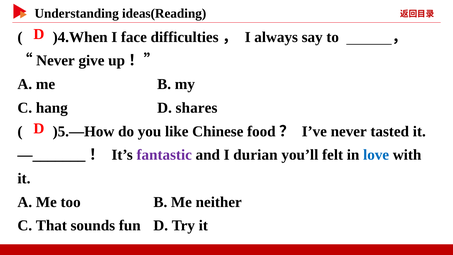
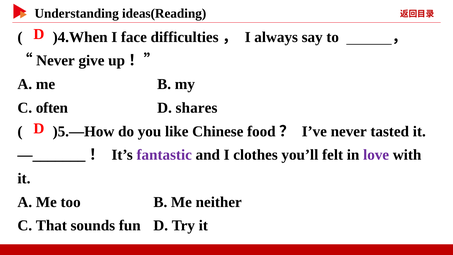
hang: hang -> often
durian: durian -> clothes
love colour: blue -> purple
